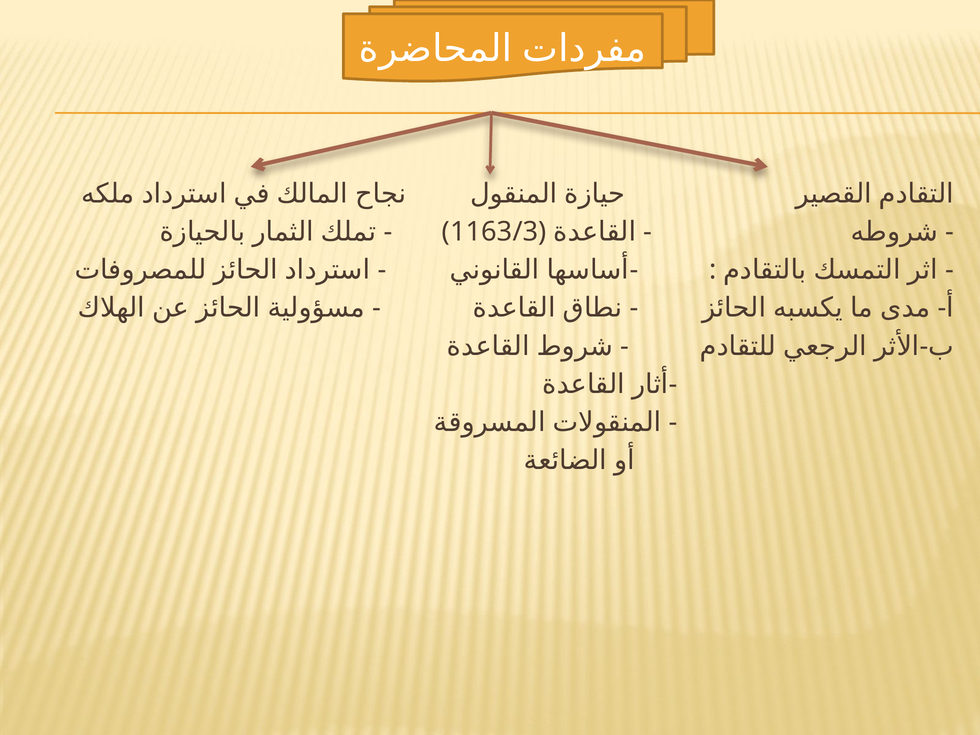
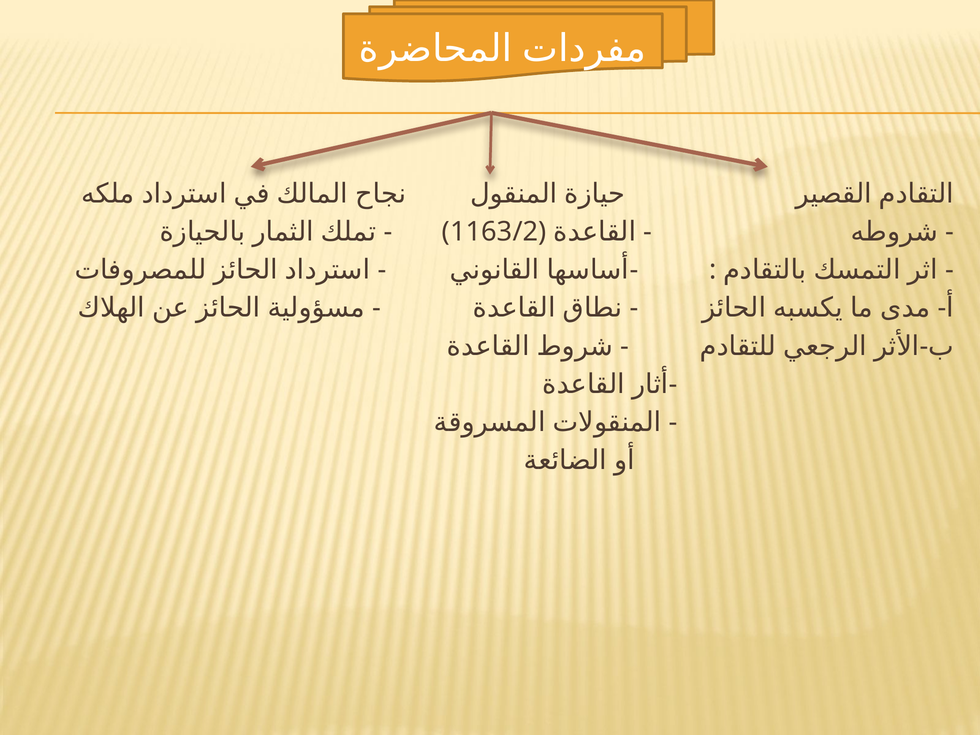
1163/3: 1163/3 -> 1163/2
